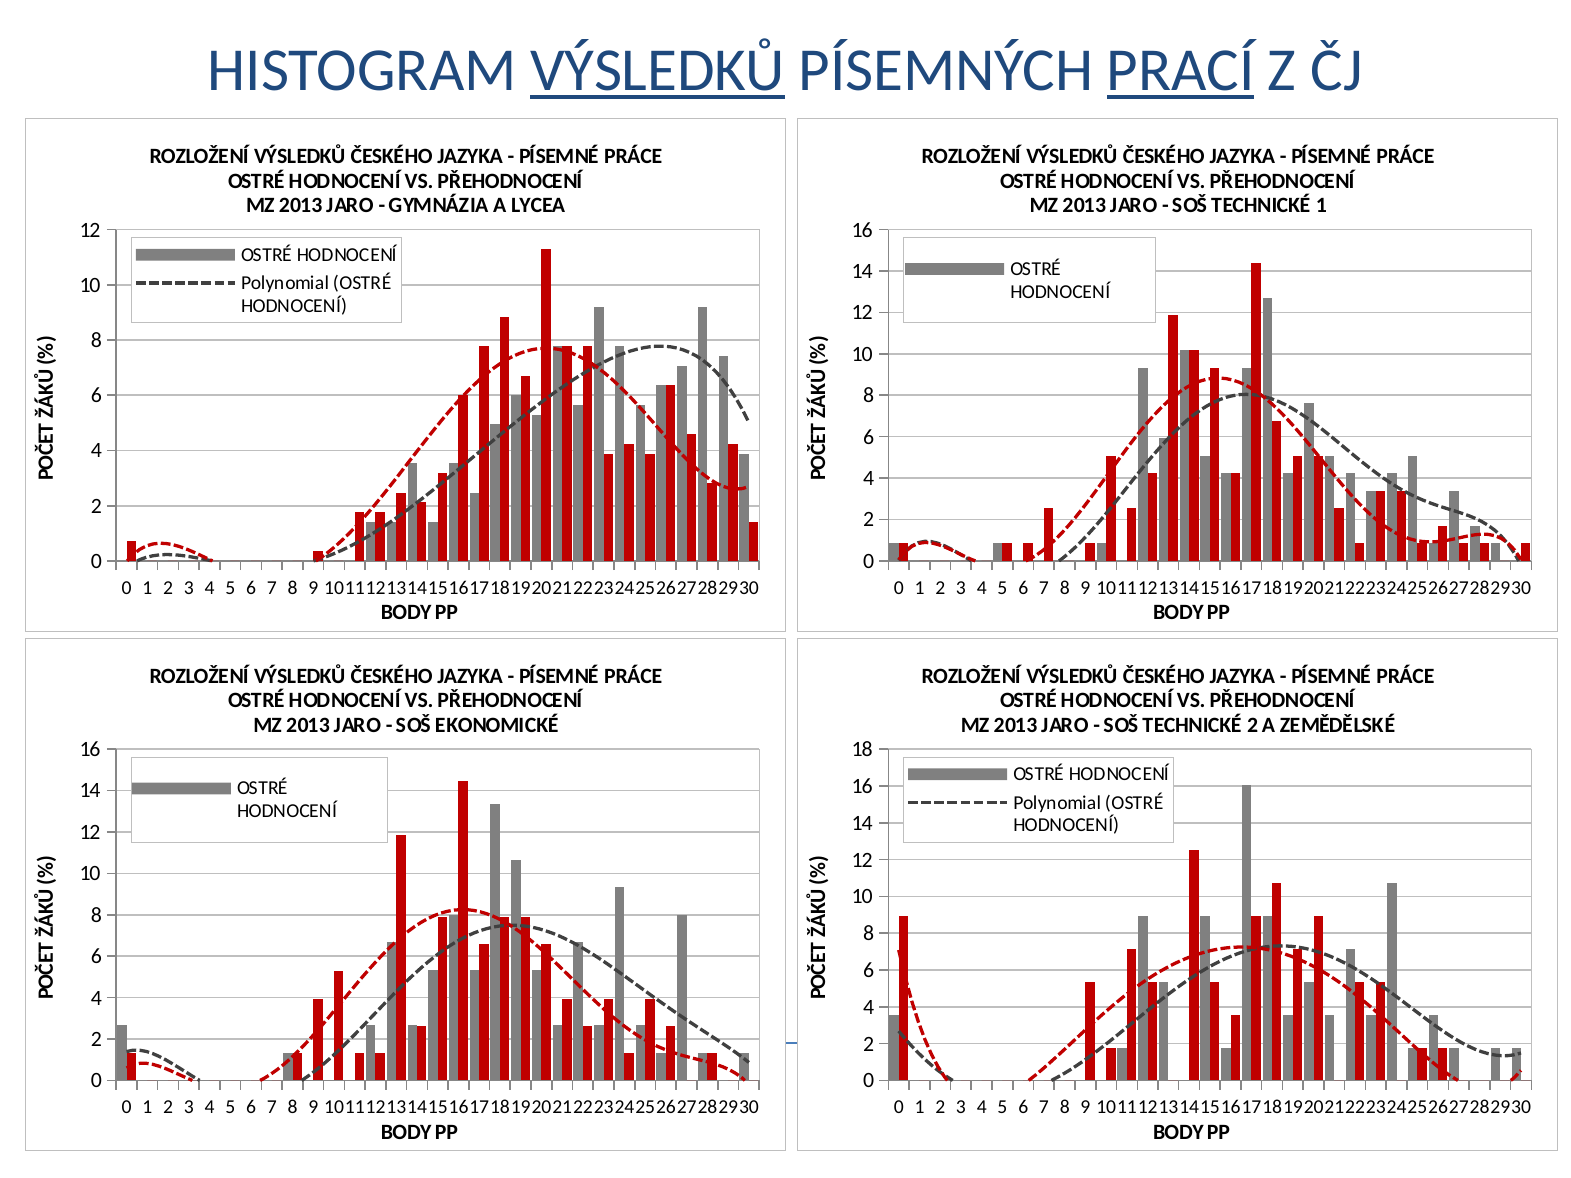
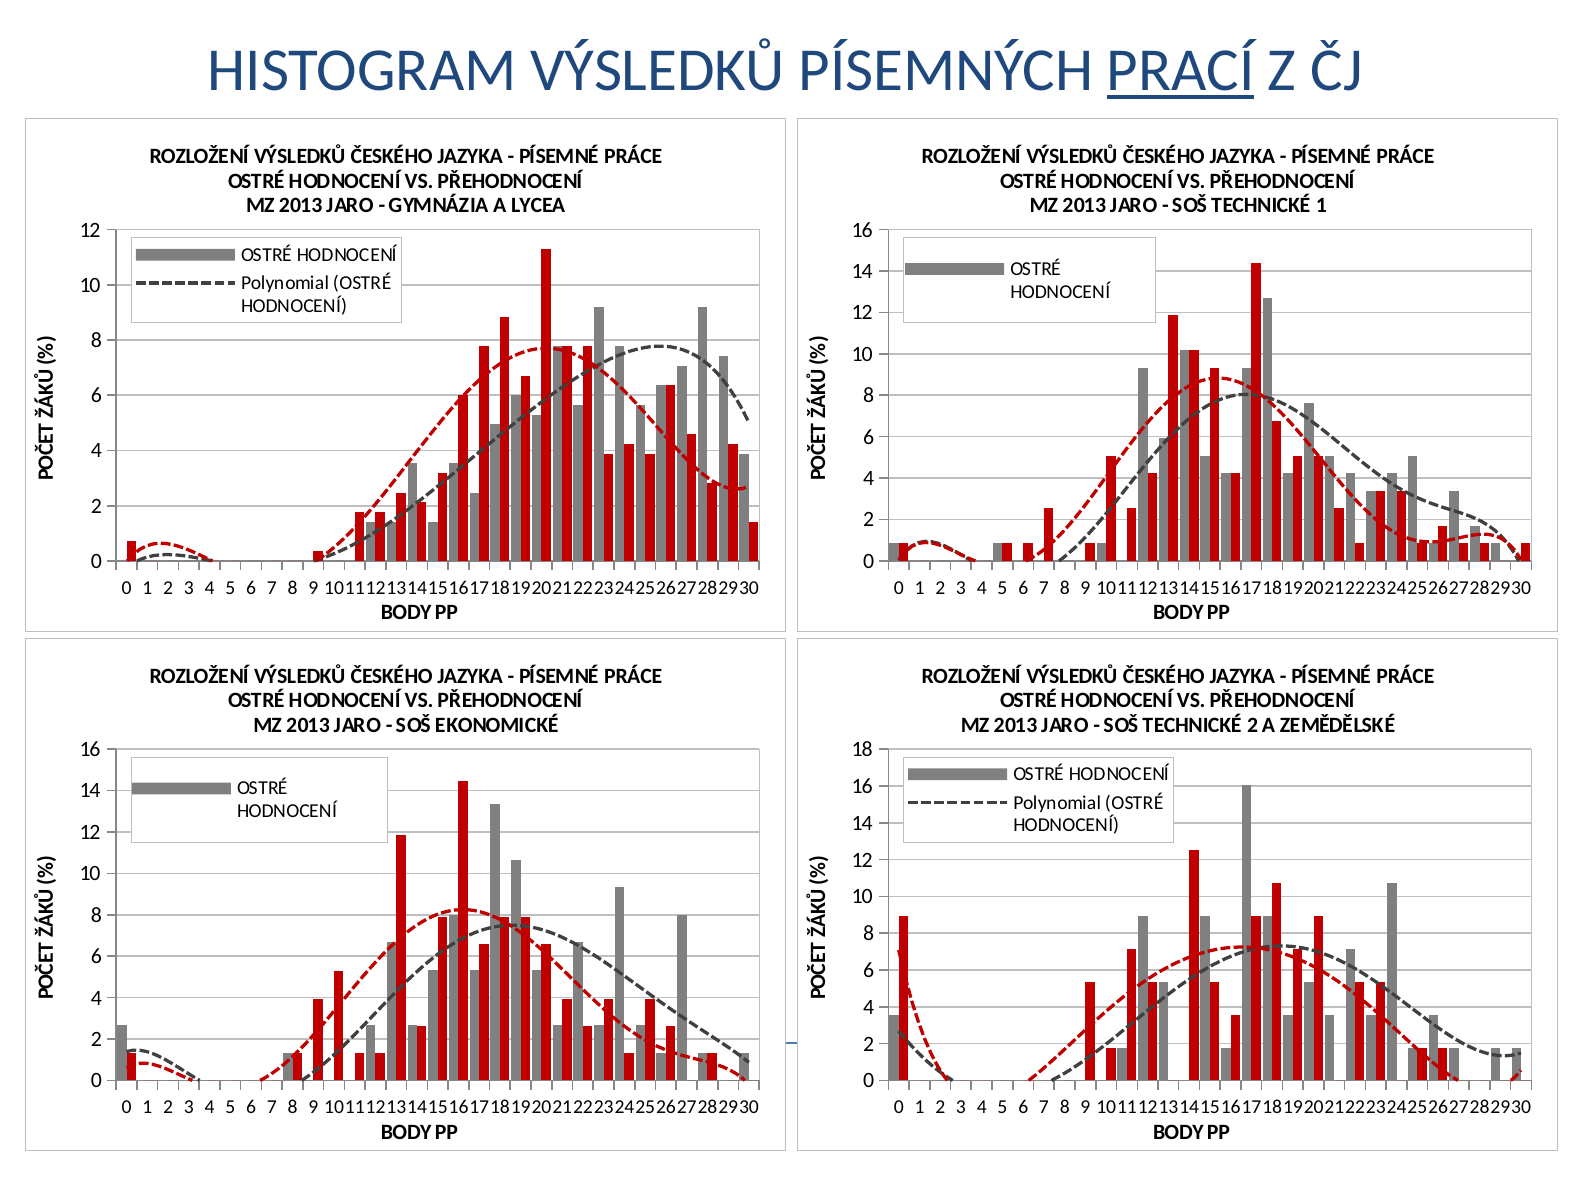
VÝSLEDKŮ at (658, 71) underline: present -> none
